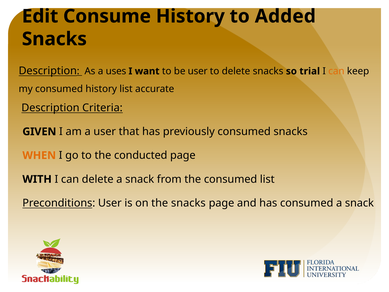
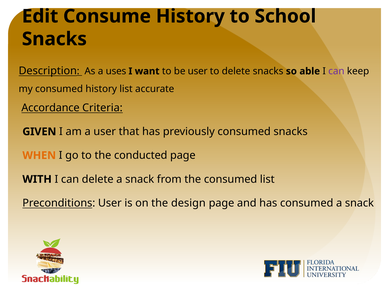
Added: Added -> School
trial: trial -> able
can at (336, 71) colour: orange -> purple
Description at (50, 108): Description -> Accordance
the snacks: snacks -> design
